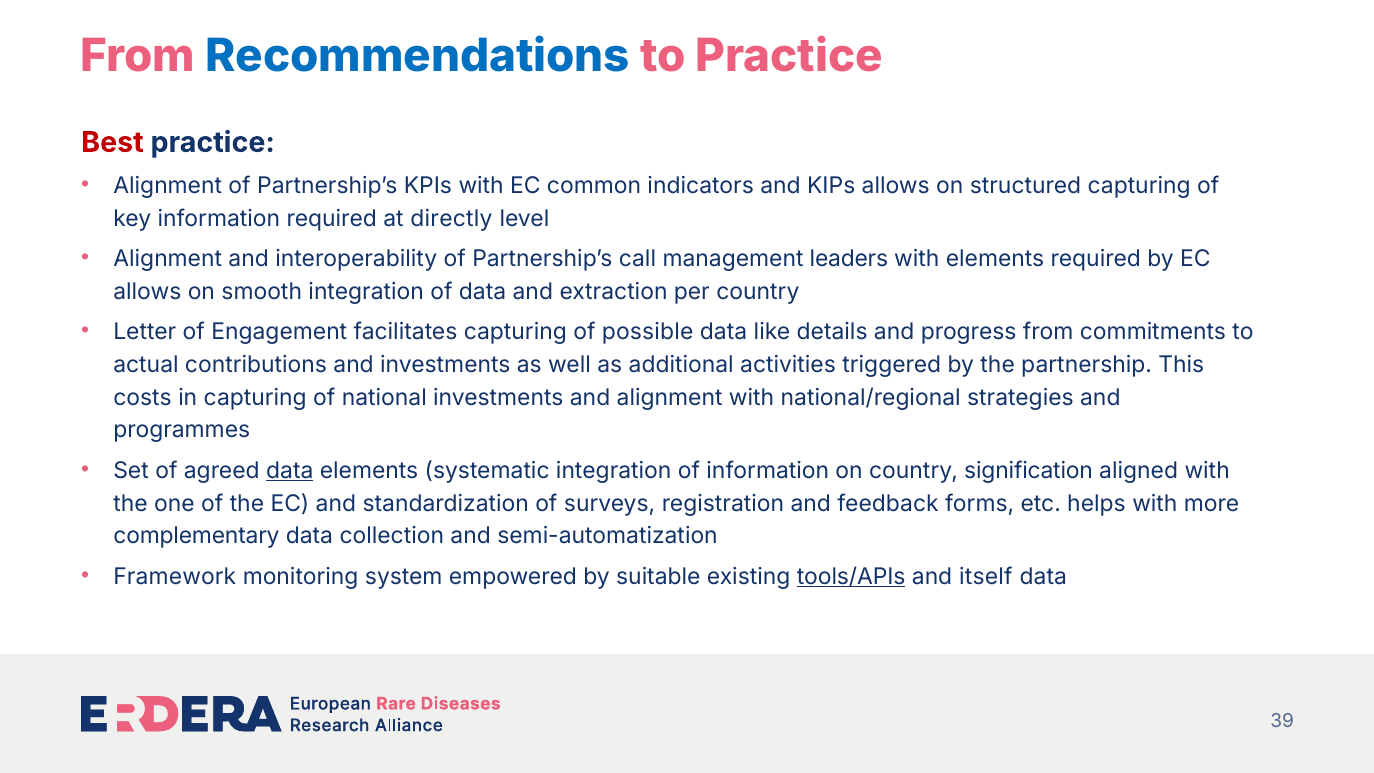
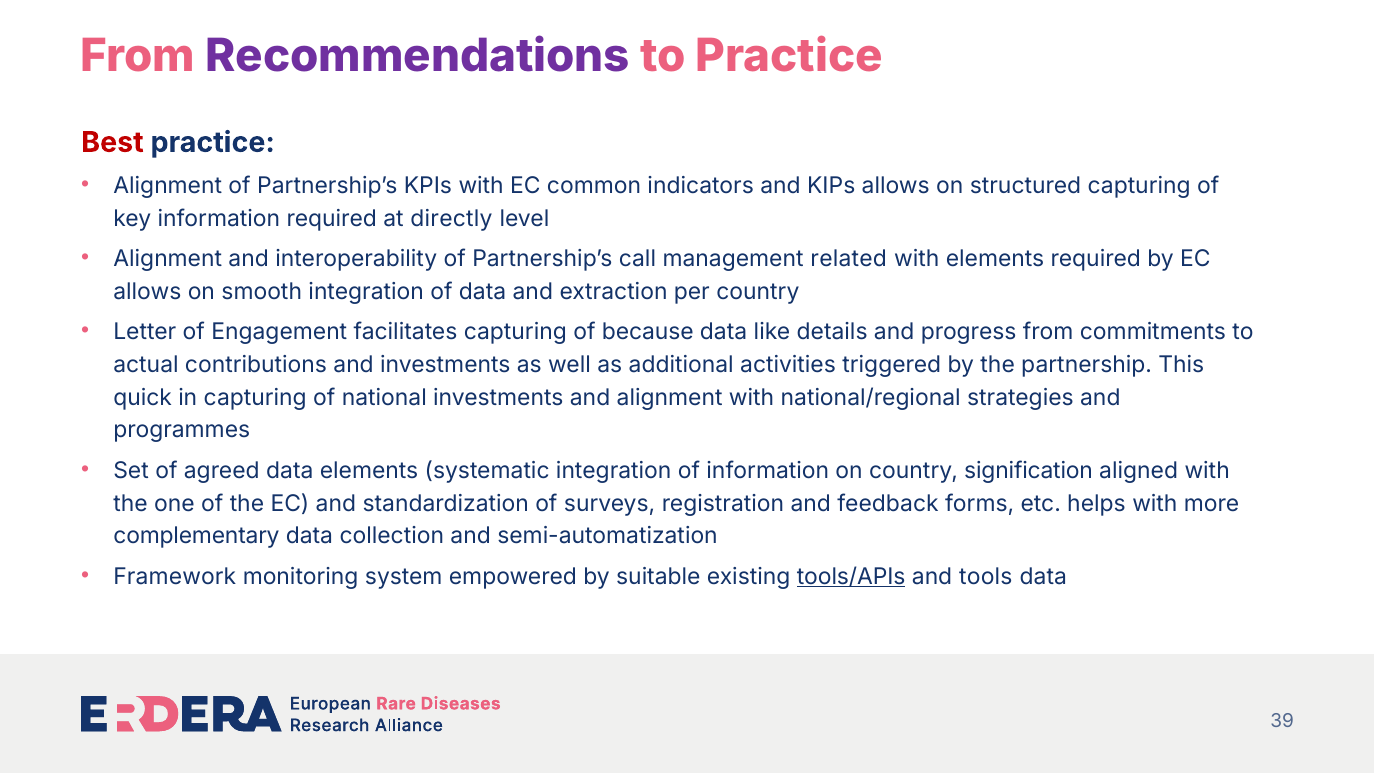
Recommendations colour: blue -> purple
leaders: leaders -> related
possible: possible -> because
costs: costs -> quick
data at (290, 470) underline: present -> none
itself: itself -> tools
